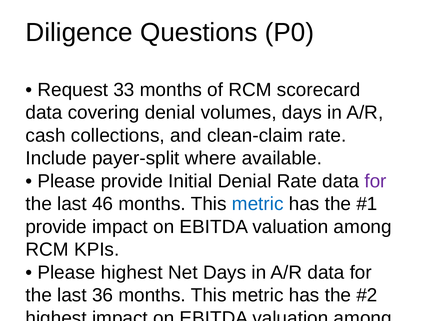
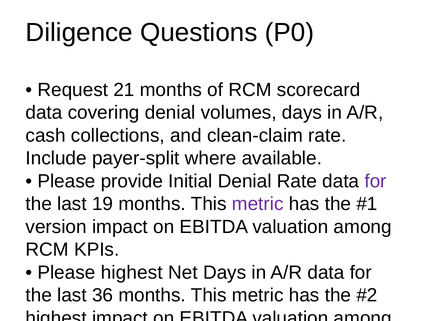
33: 33 -> 21
46: 46 -> 19
metric at (258, 203) colour: blue -> purple
provide at (56, 226): provide -> version
